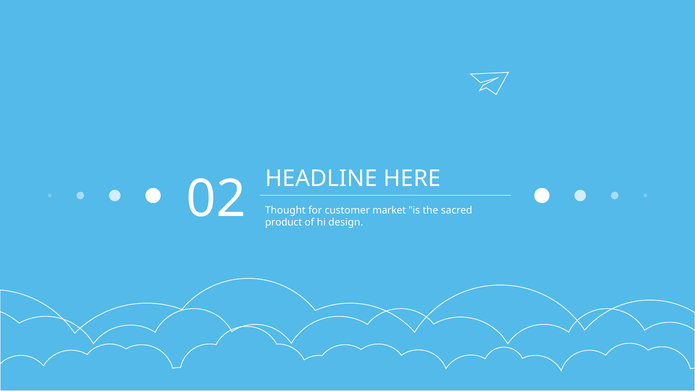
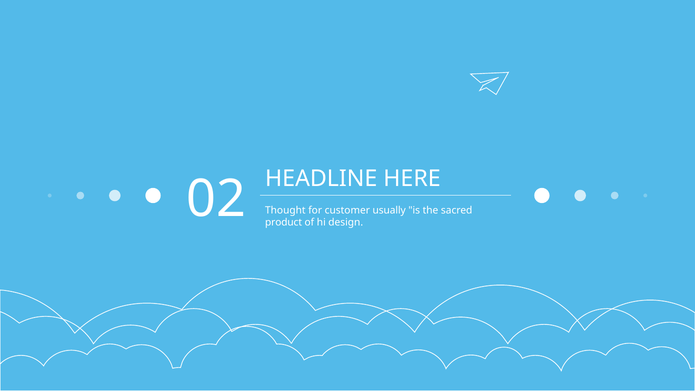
market: market -> usually
